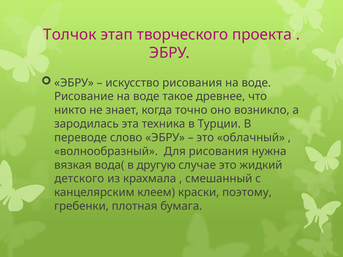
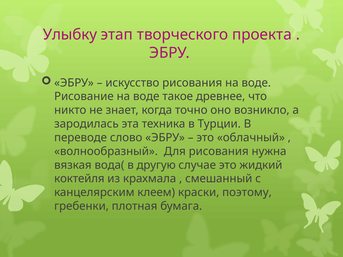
Толчок: Толчок -> Улыбку
детского: детского -> коктейля
